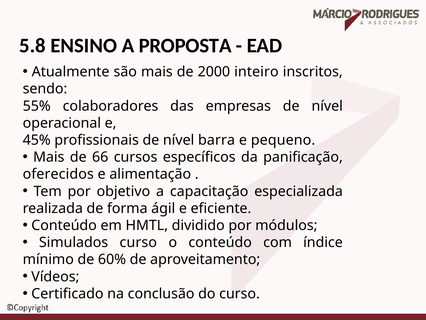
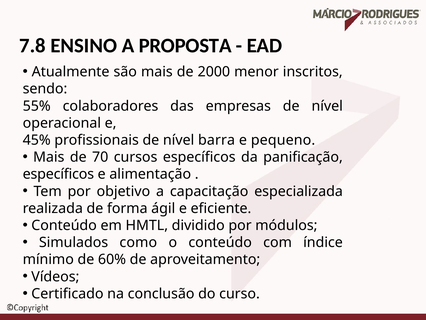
5.8: 5.8 -> 7.8
inteiro: inteiro -> menor
66: 66 -> 70
oferecidos at (58, 174): oferecidos -> específicos
Simulados curso: curso -> como
